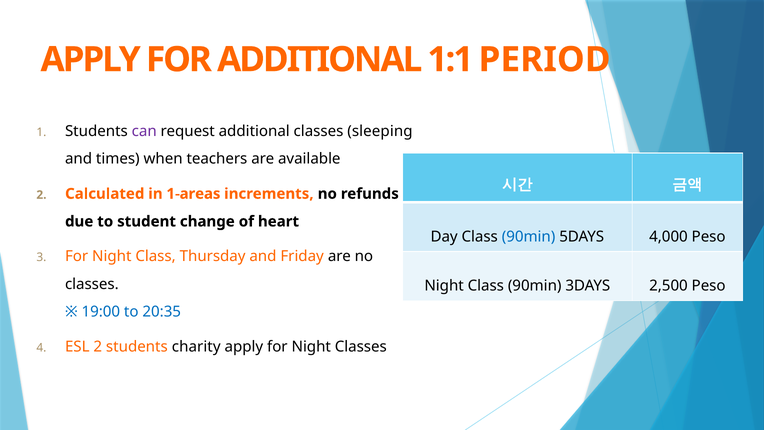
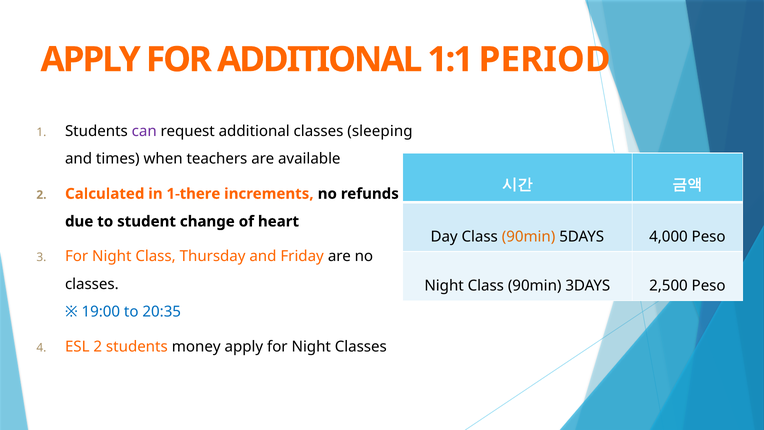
1-areas: 1-areas -> 1-there
90min at (529, 236) colour: blue -> orange
charity: charity -> money
